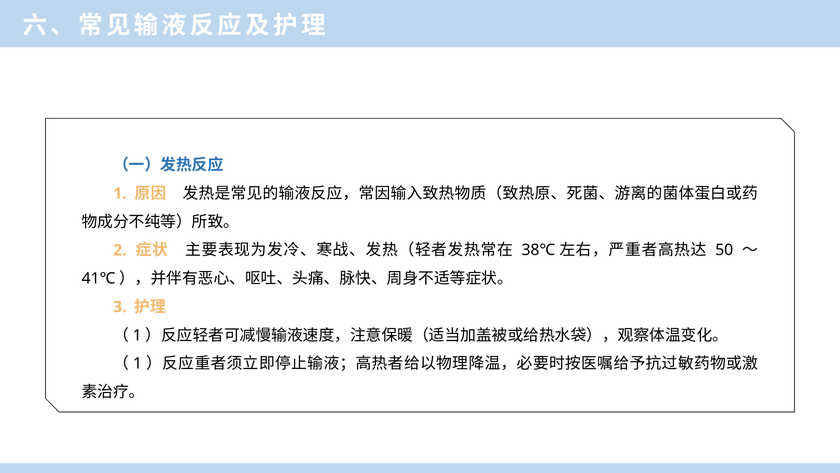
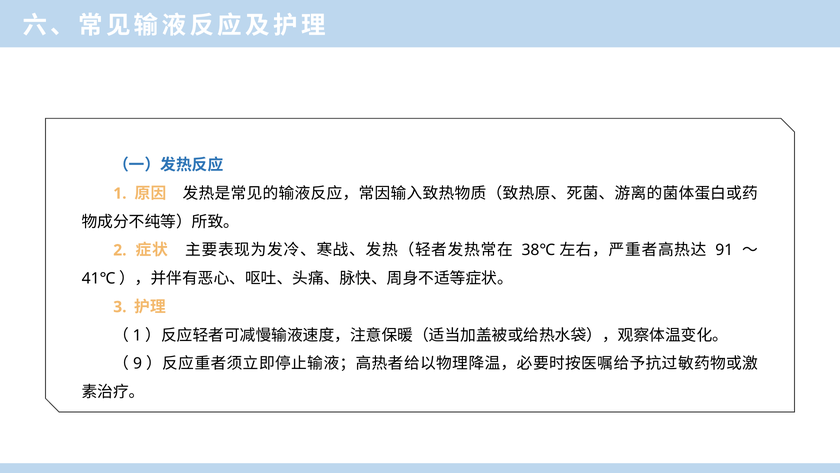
50: 50 -> 91
1 at (138, 363): 1 -> 9
